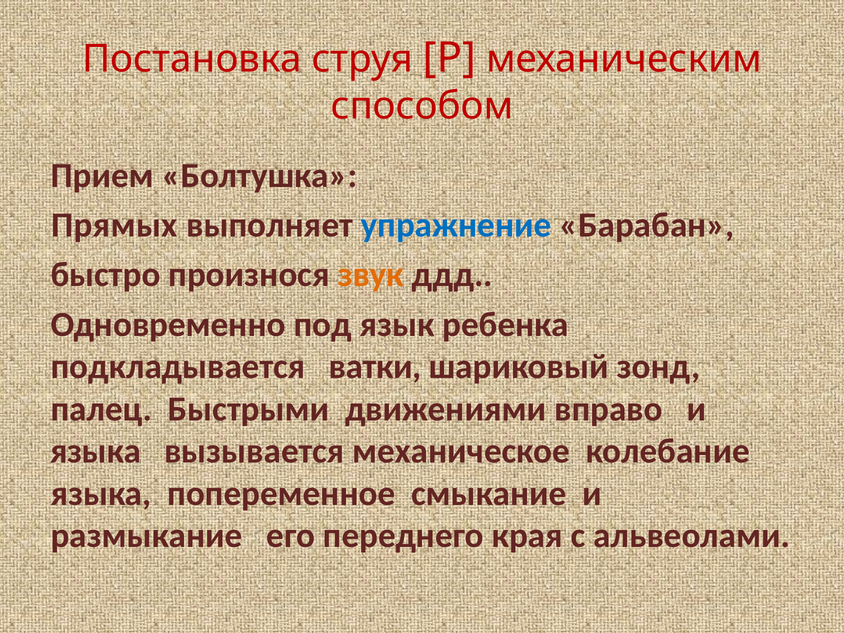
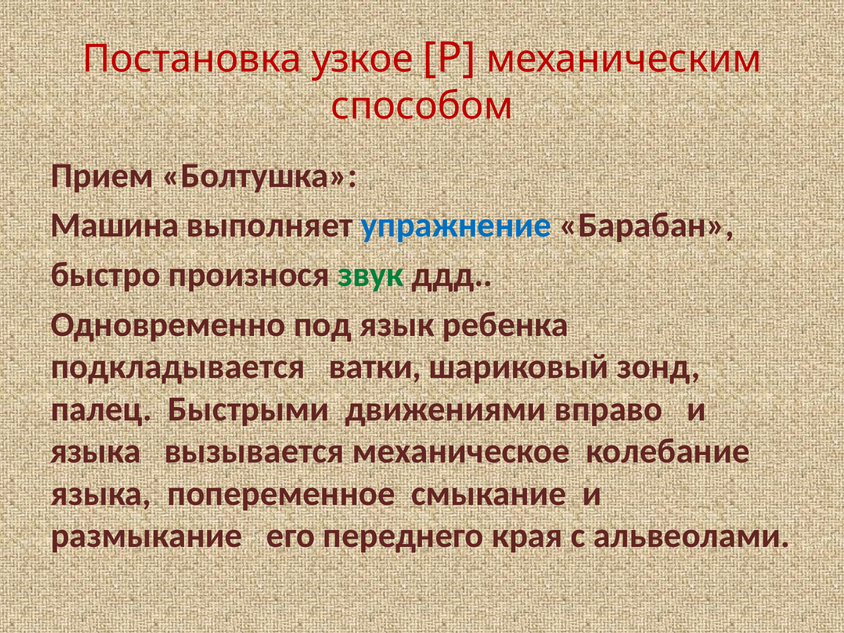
струя: струя -> узкое
Прямых: Прямых -> Машина
звук colour: orange -> green
